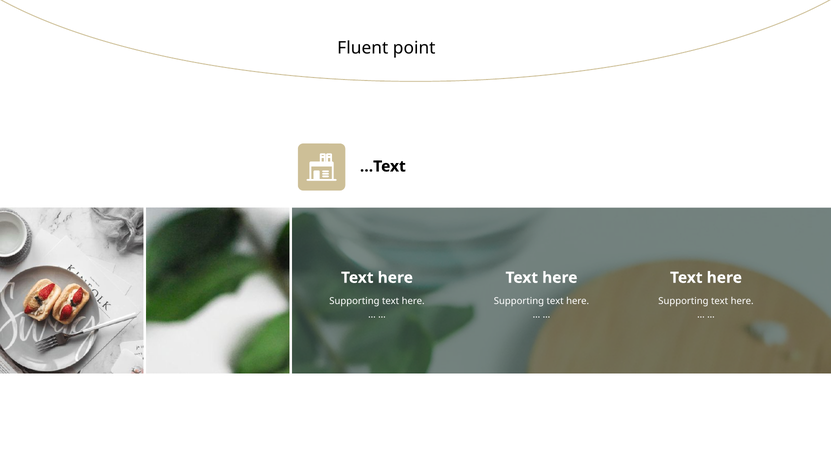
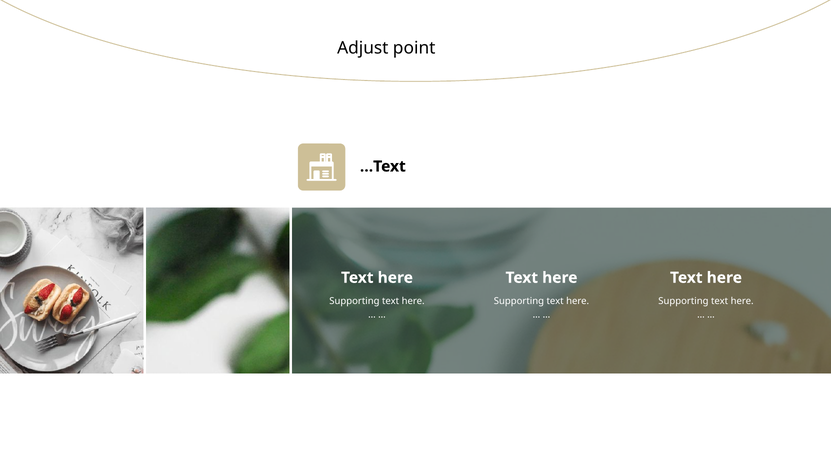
Fluent: Fluent -> Adjust
